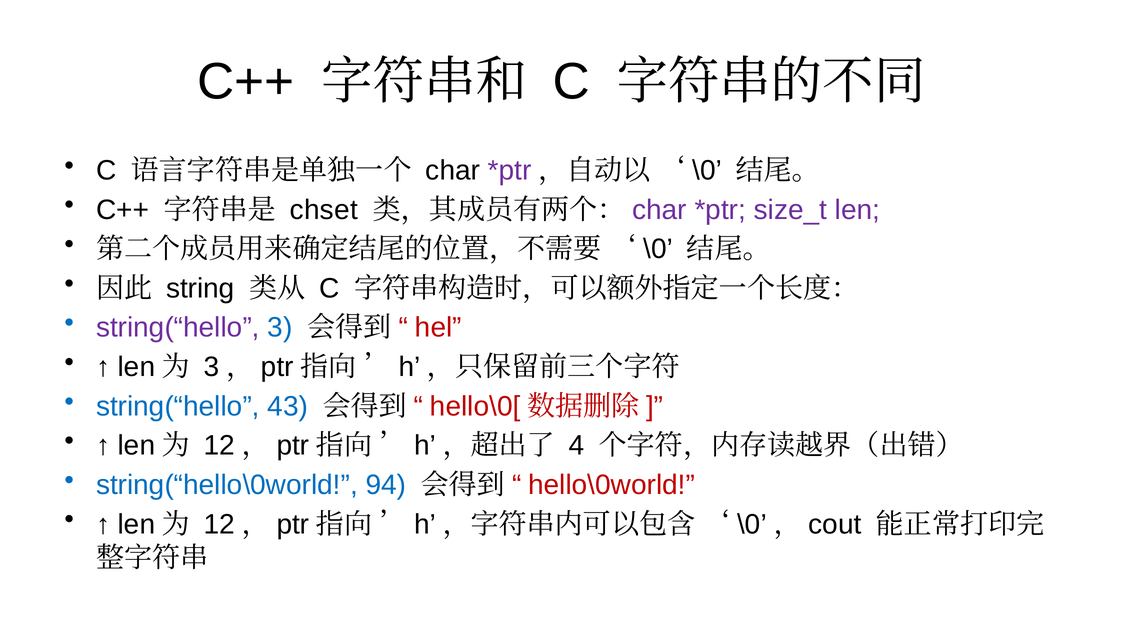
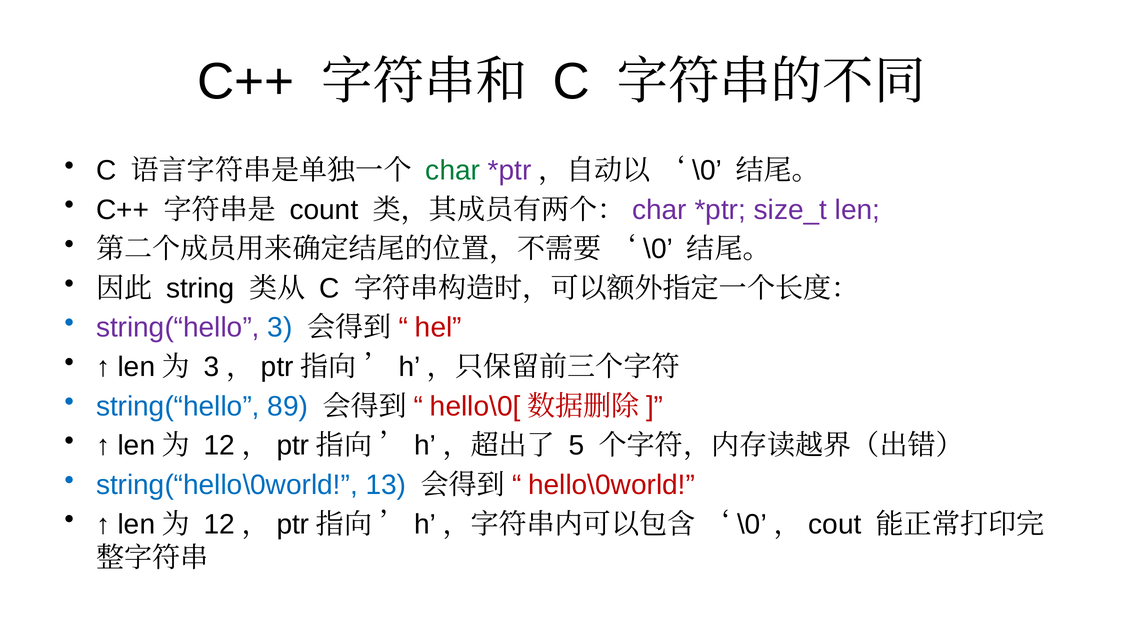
char colour: black -> green
chset: chset -> count
43: 43 -> 89
4: 4 -> 5
94: 94 -> 13
